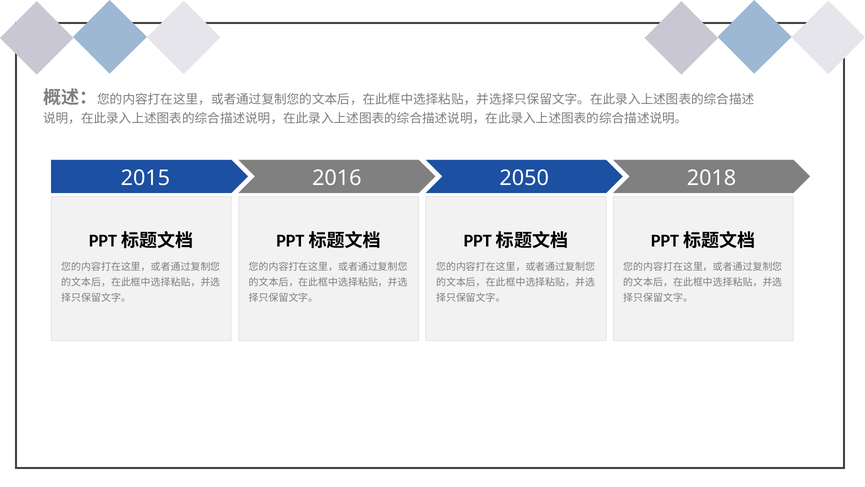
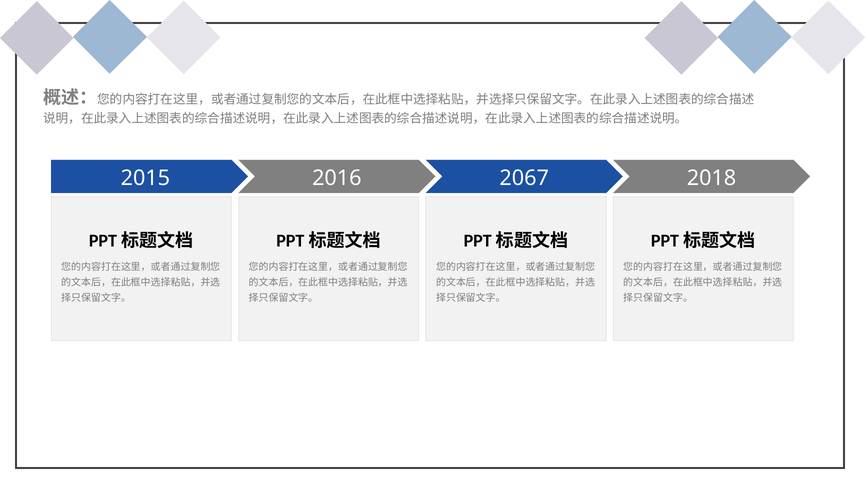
2050: 2050 -> 2067
